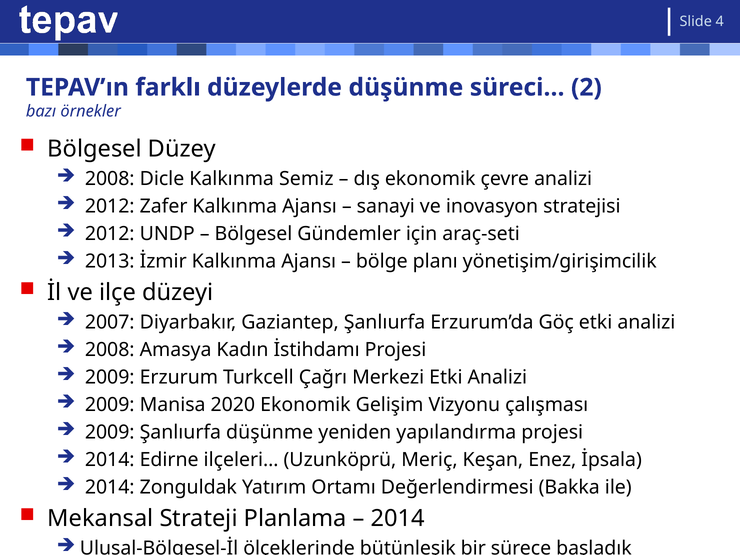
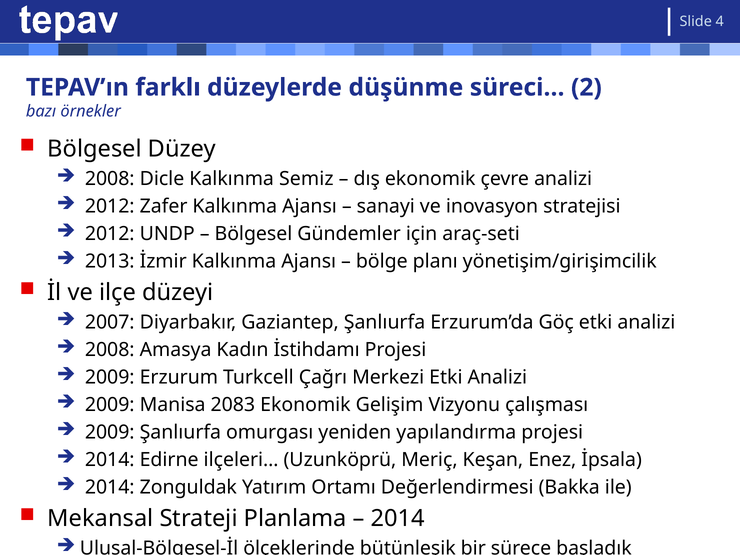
2020: 2020 -> 2083
Şanlıurfa düşünme: düşünme -> omurgası
